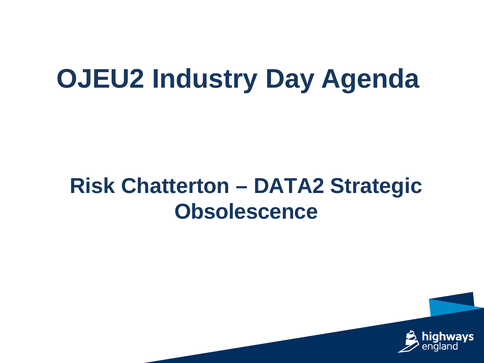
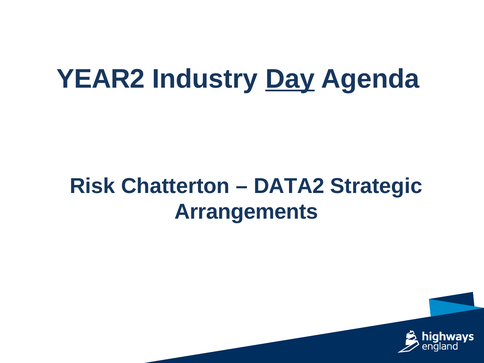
OJEU2: OJEU2 -> YEAR2
Day underline: none -> present
Obsolescence: Obsolescence -> Arrangements
